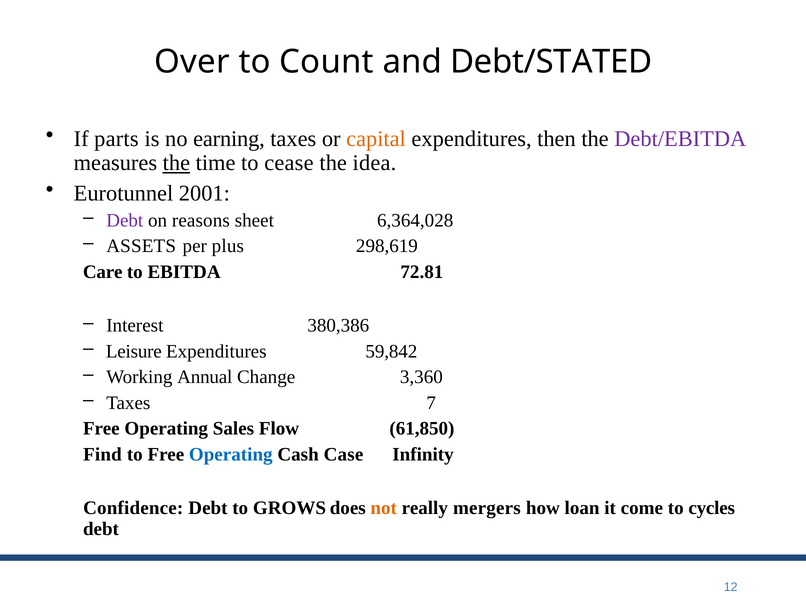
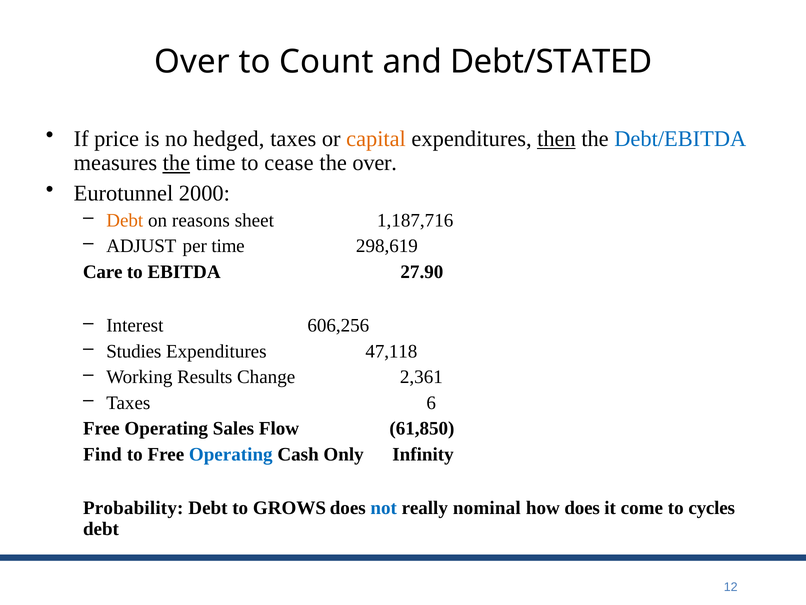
parts: parts -> price
earning: earning -> hedged
then underline: none -> present
Debt/EBITDA colour: purple -> blue
the idea: idea -> over
2001: 2001 -> 2000
Debt at (125, 220) colour: purple -> orange
6,364,028: 6,364,028 -> 1,187,716
ASSETS: ASSETS -> ADJUST
per plus: plus -> time
72.81: 72.81 -> 27.90
380,386: 380,386 -> 606,256
Leisure: Leisure -> Studies
59,842: 59,842 -> 47,118
Annual: Annual -> Results
3,360: 3,360 -> 2,361
7: 7 -> 6
Case: Case -> Only
Confidence: Confidence -> Probability
not colour: orange -> blue
mergers: mergers -> nominal
how loan: loan -> does
